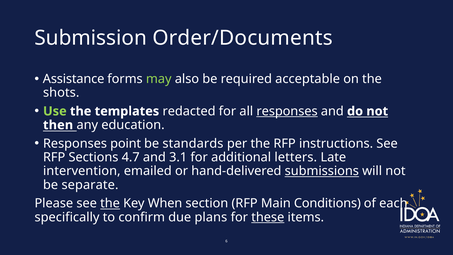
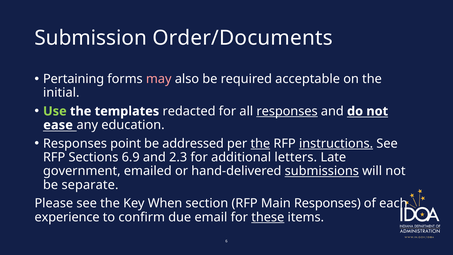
Assistance: Assistance -> Pertaining
may colour: light green -> pink
shots: shots -> initial
then: then -> ease
standards: standards -> addressed
the at (260, 143) underline: none -> present
instructions underline: none -> present
4.7: 4.7 -> 6.9
3.1: 3.1 -> 2.3
intervention: intervention -> government
the at (110, 203) underline: present -> none
Main Conditions: Conditions -> Responses
specifically: specifically -> experience
plans: plans -> email
